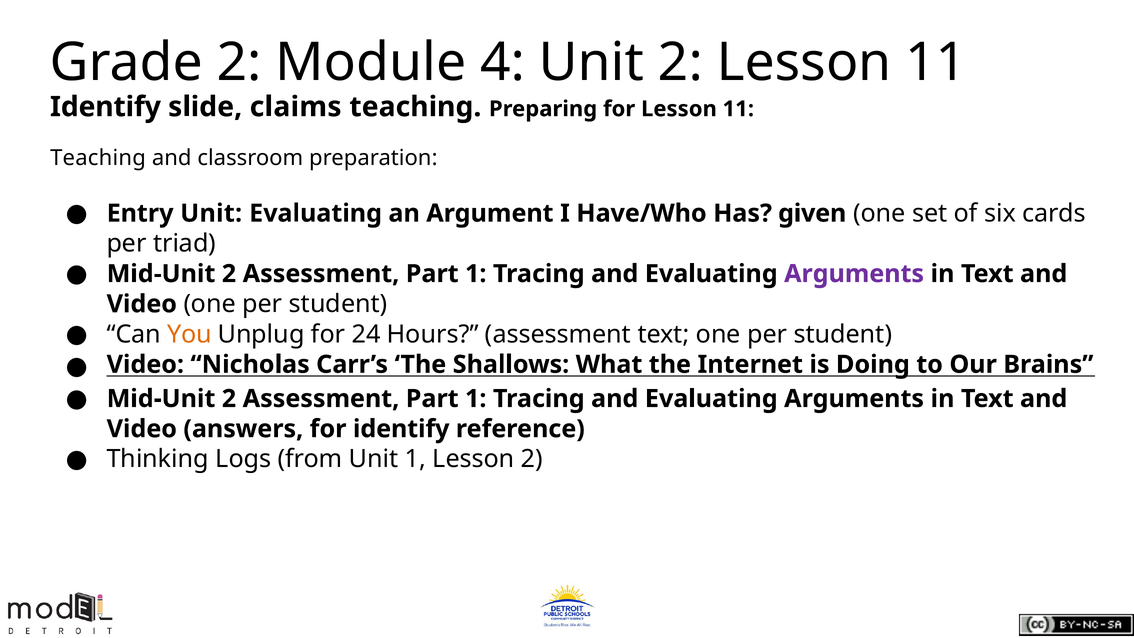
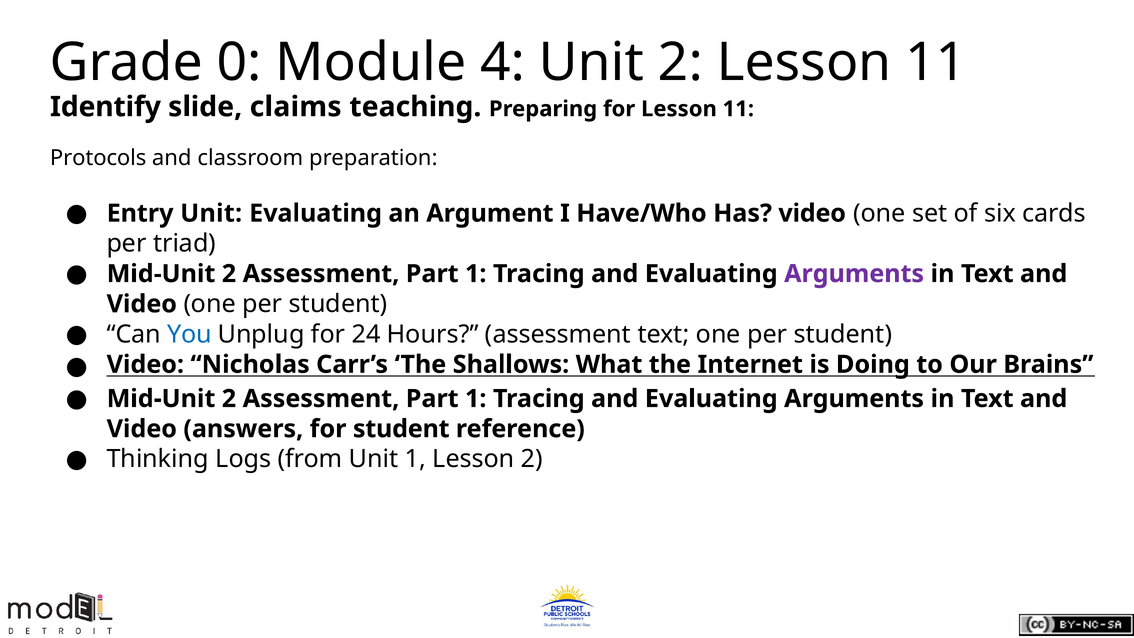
Grade 2: 2 -> 0
Teaching at (98, 158): Teaching -> Protocols
Has given: given -> video
You colour: orange -> blue
for identify: identify -> student
